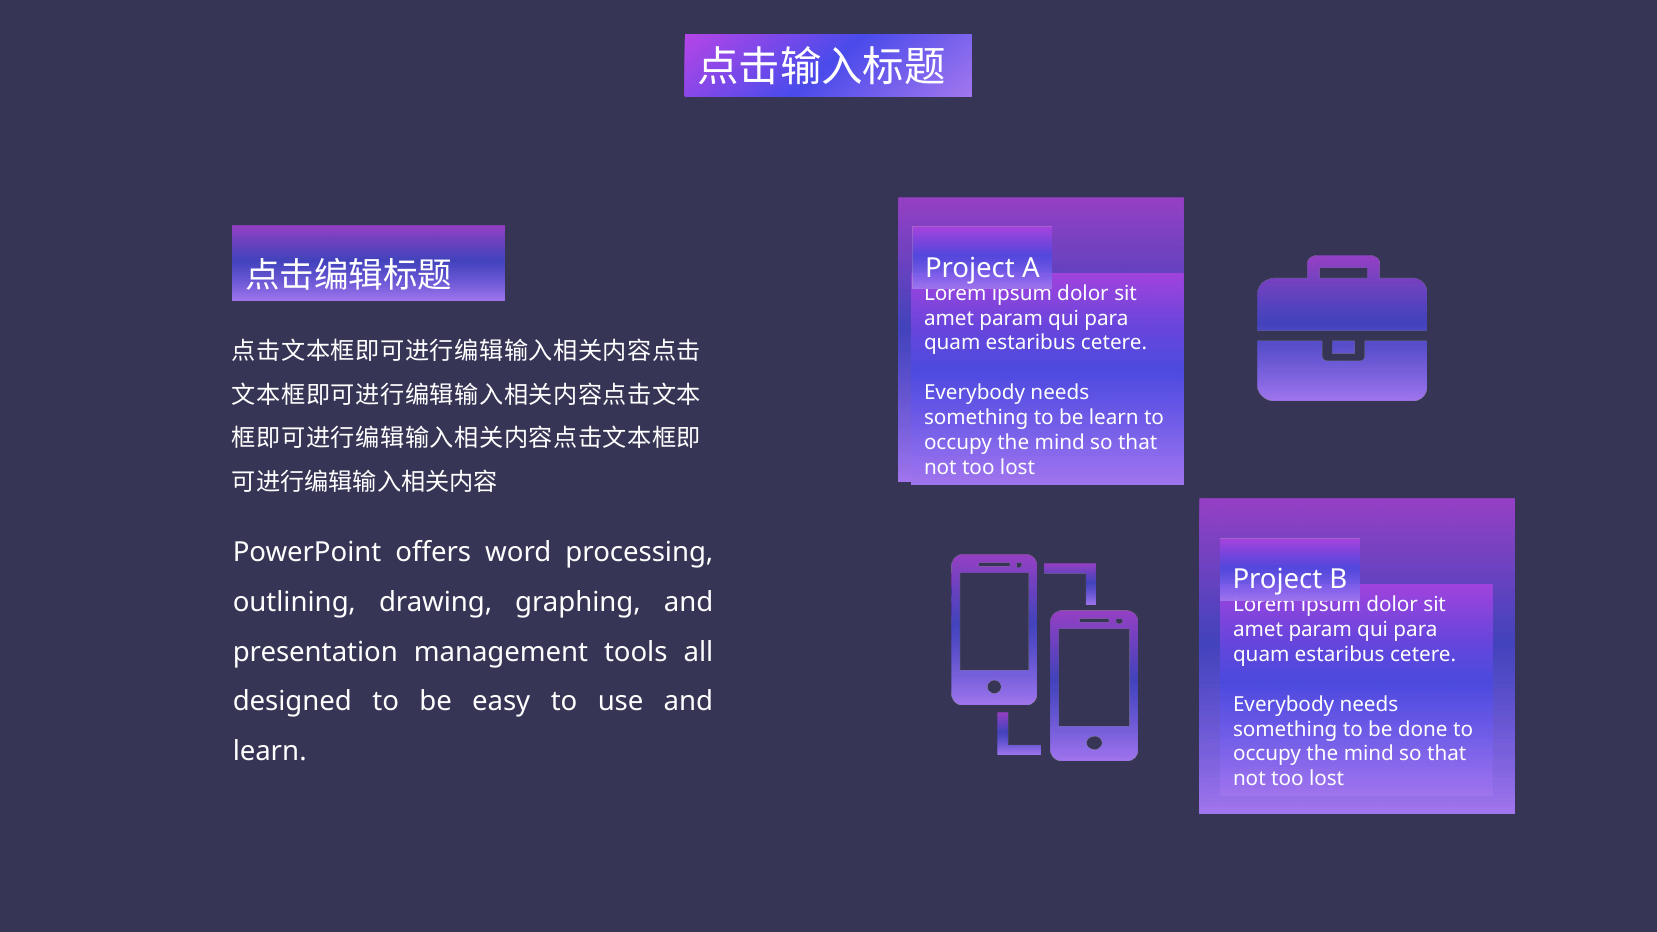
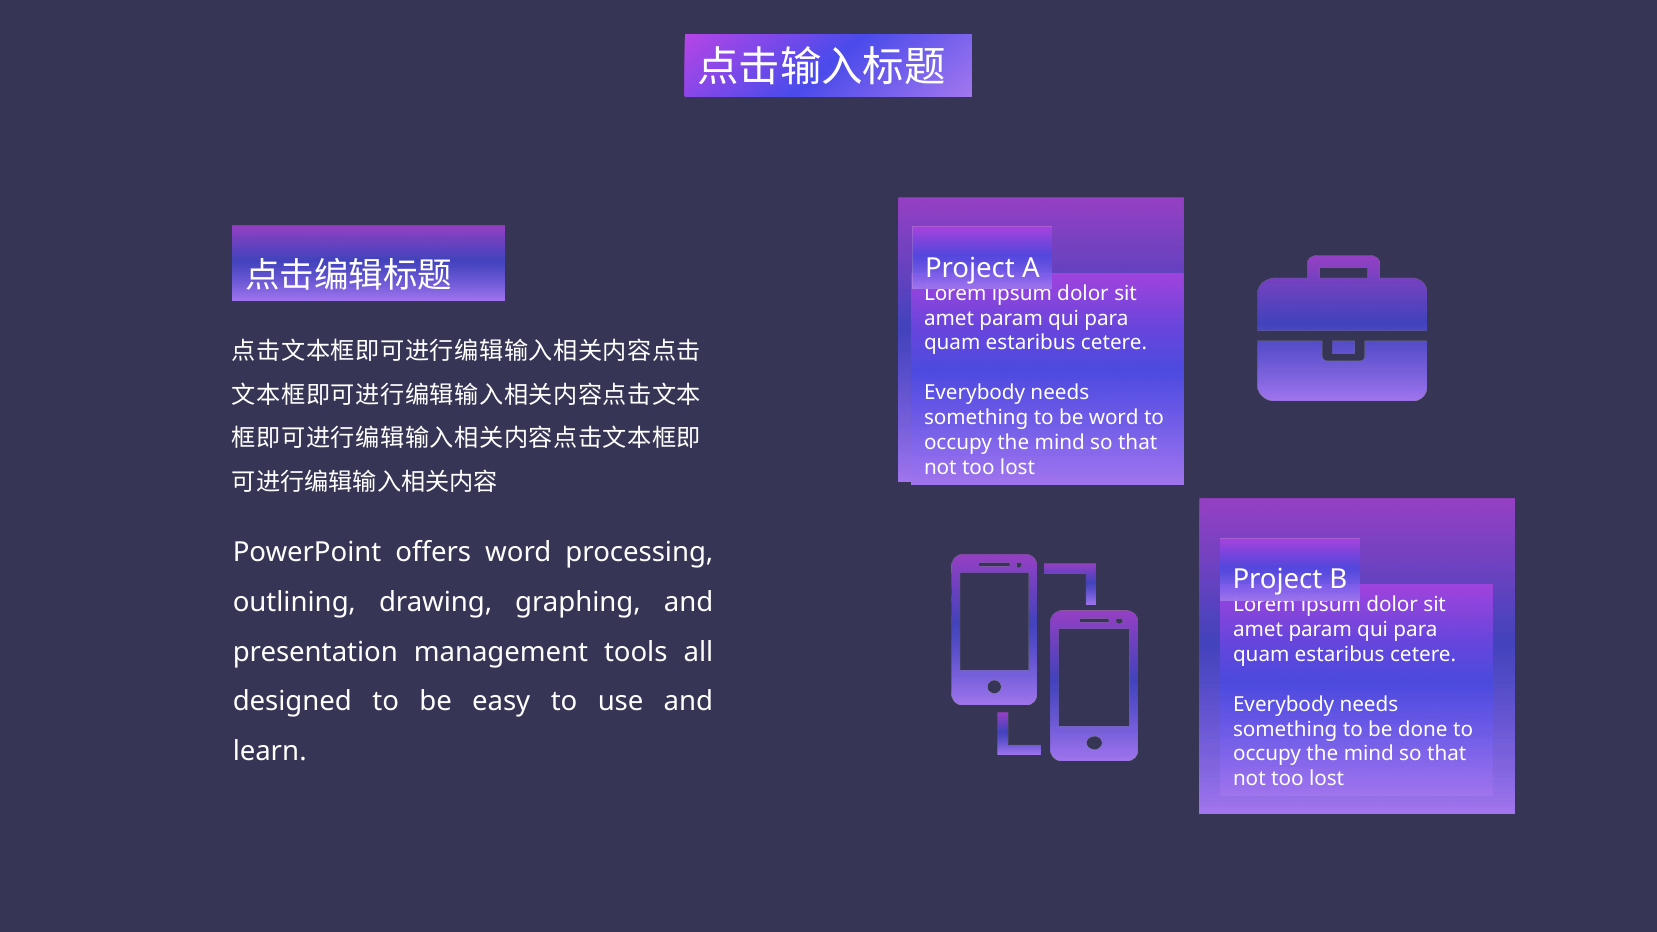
be learn: learn -> word
